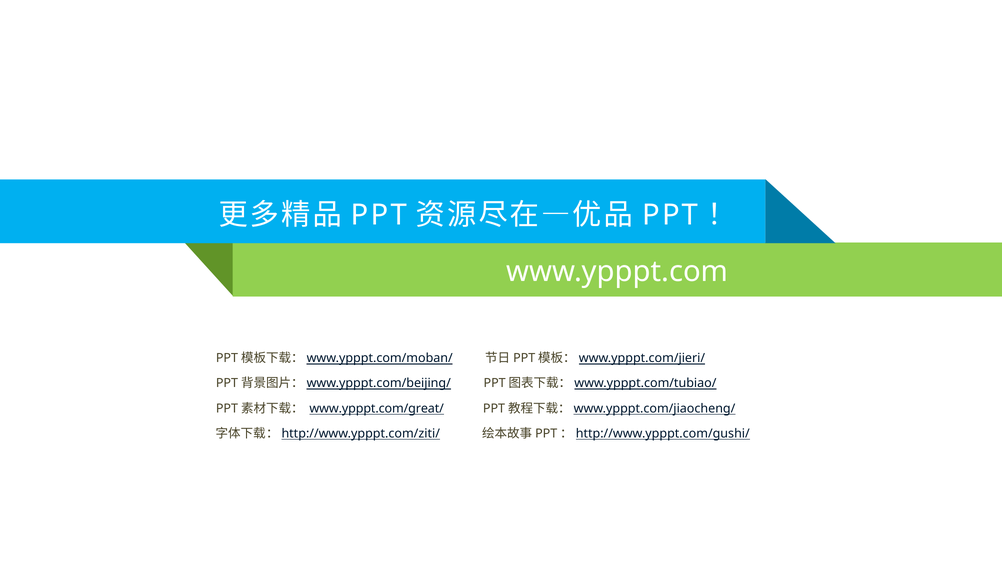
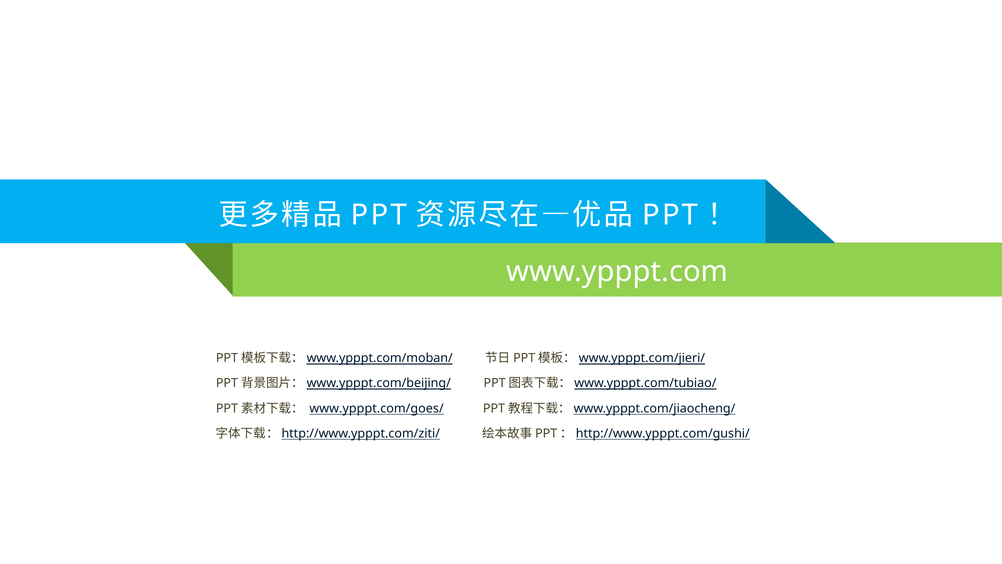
www.ypppt.com/great/: www.ypppt.com/great/ -> www.ypppt.com/goes/
